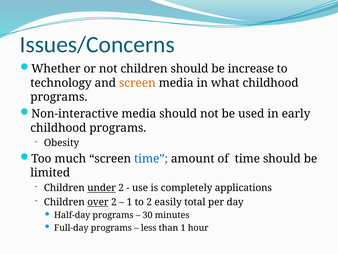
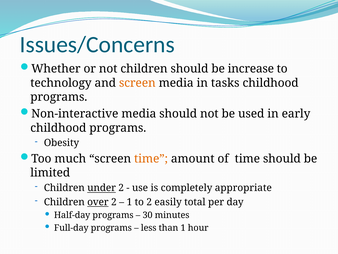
what: what -> tasks
time at (151, 158) colour: blue -> orange
applications: applications -> appropriate
